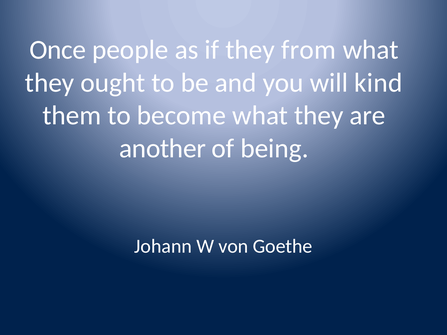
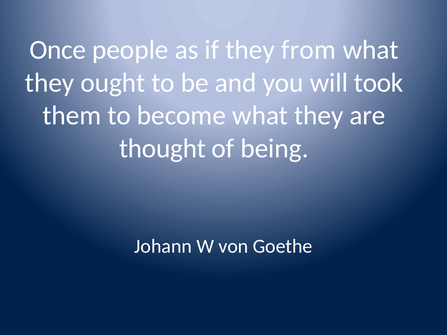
kind: kind -> took
another: another -> thought
